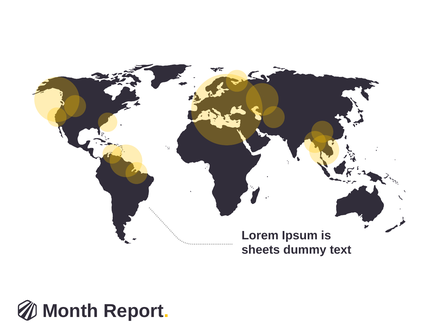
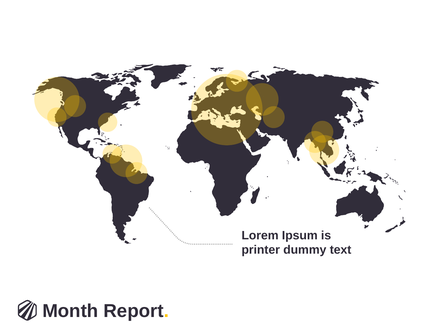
sheets: sheets -> printer
